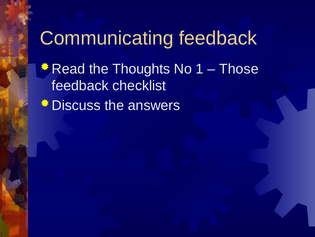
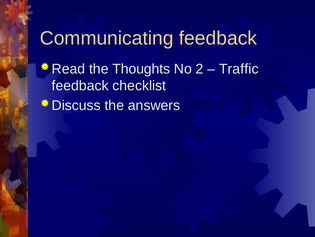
1: 1 -> 2
Those: Those -> Traffic
